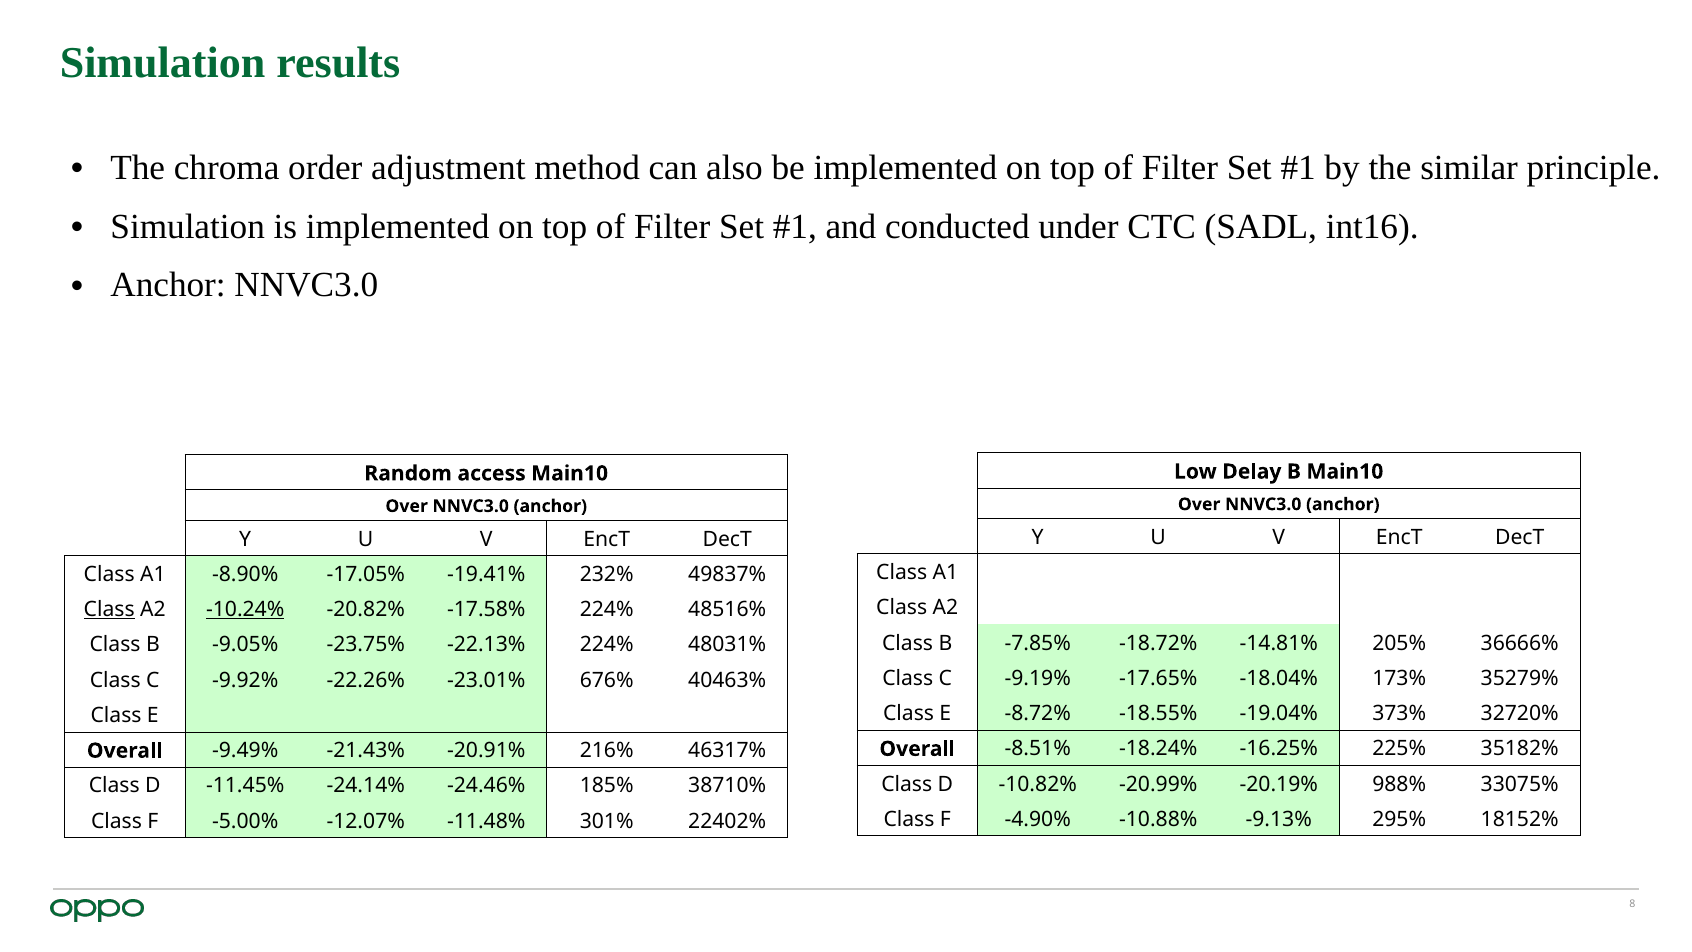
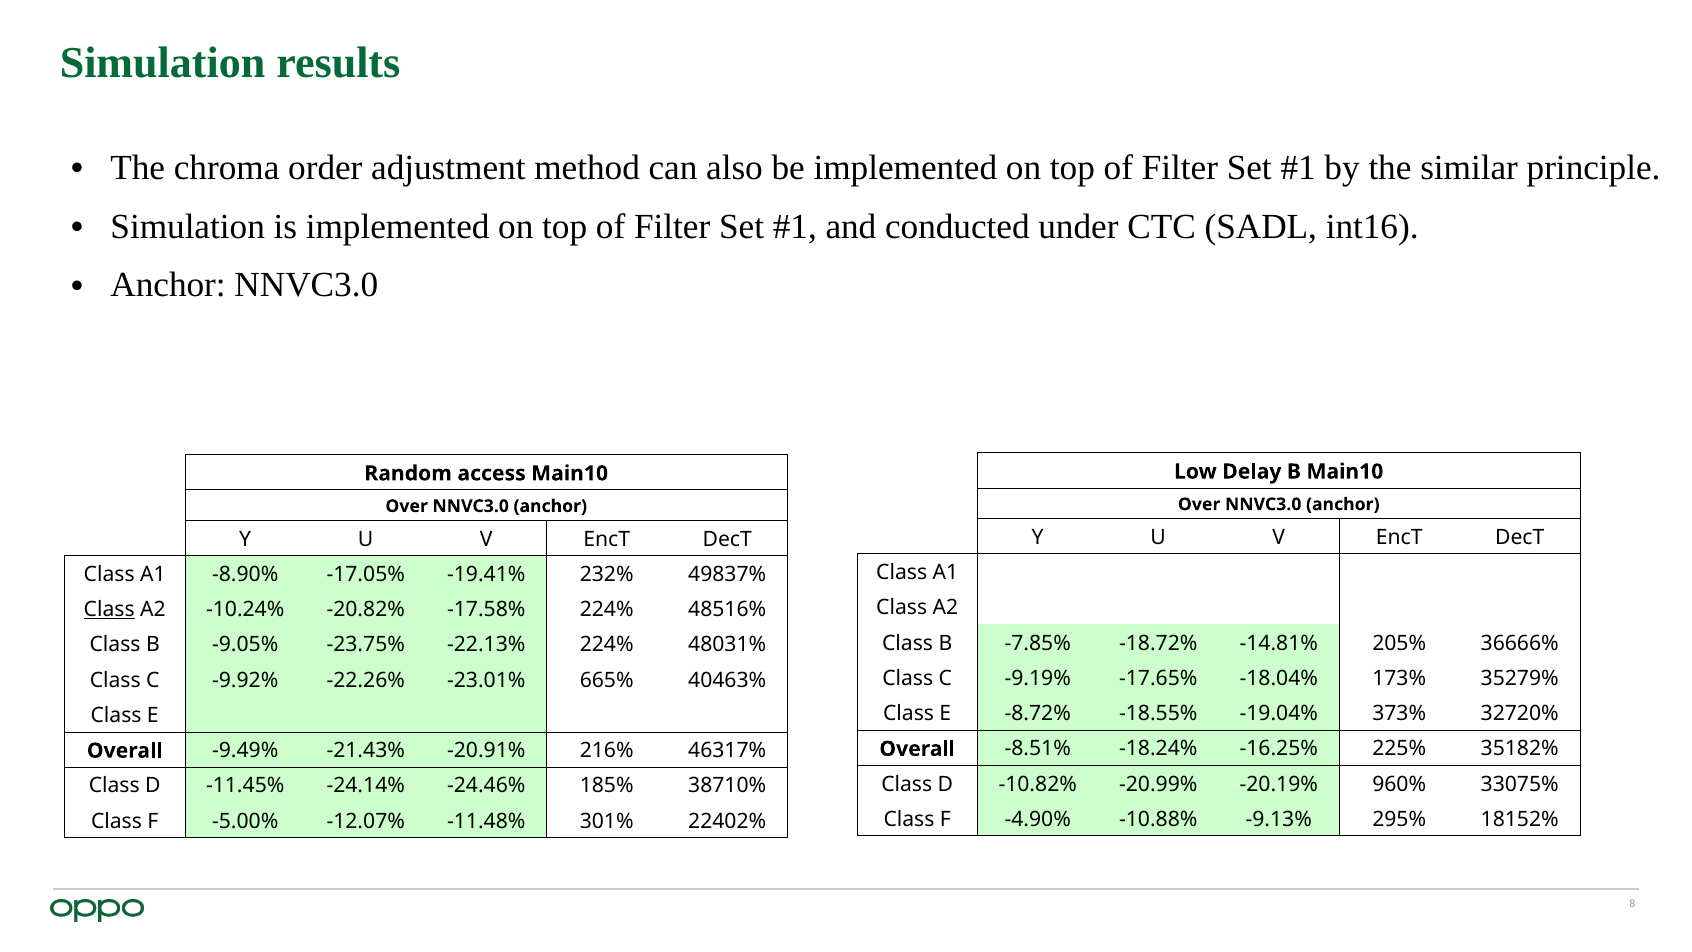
-10.24% underline: present -> none
676%: 676% -> 665%
988%: 988% -> 960%
